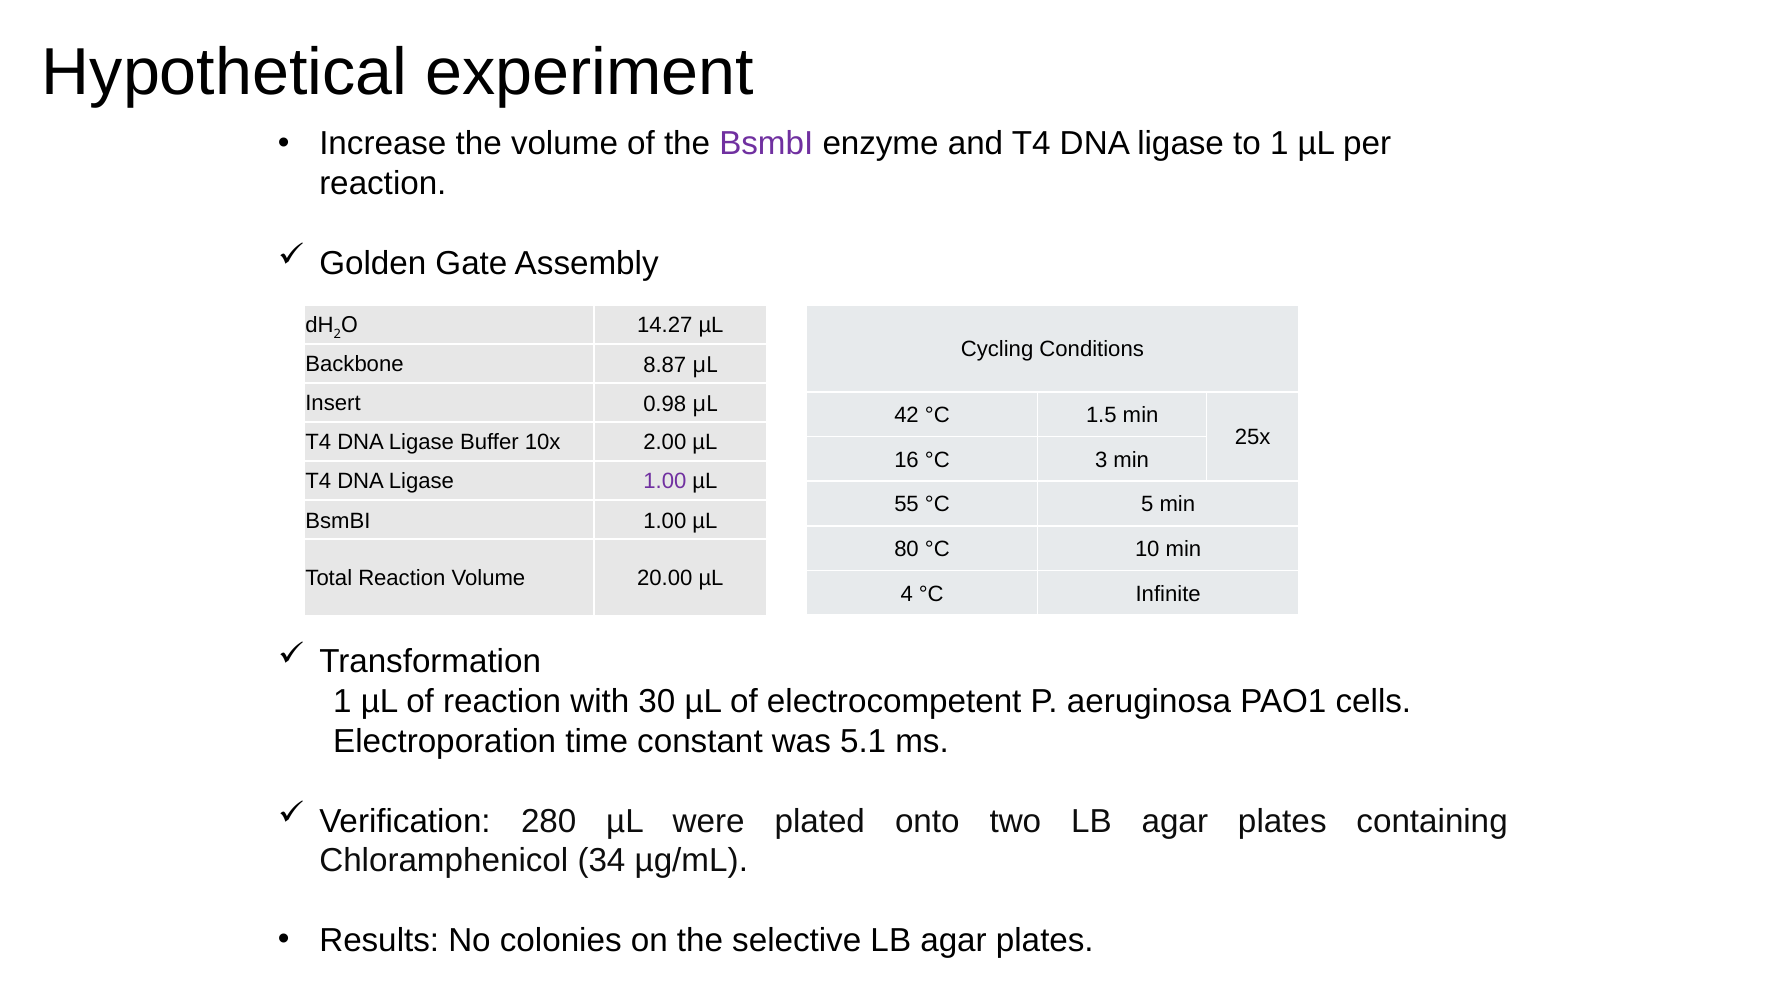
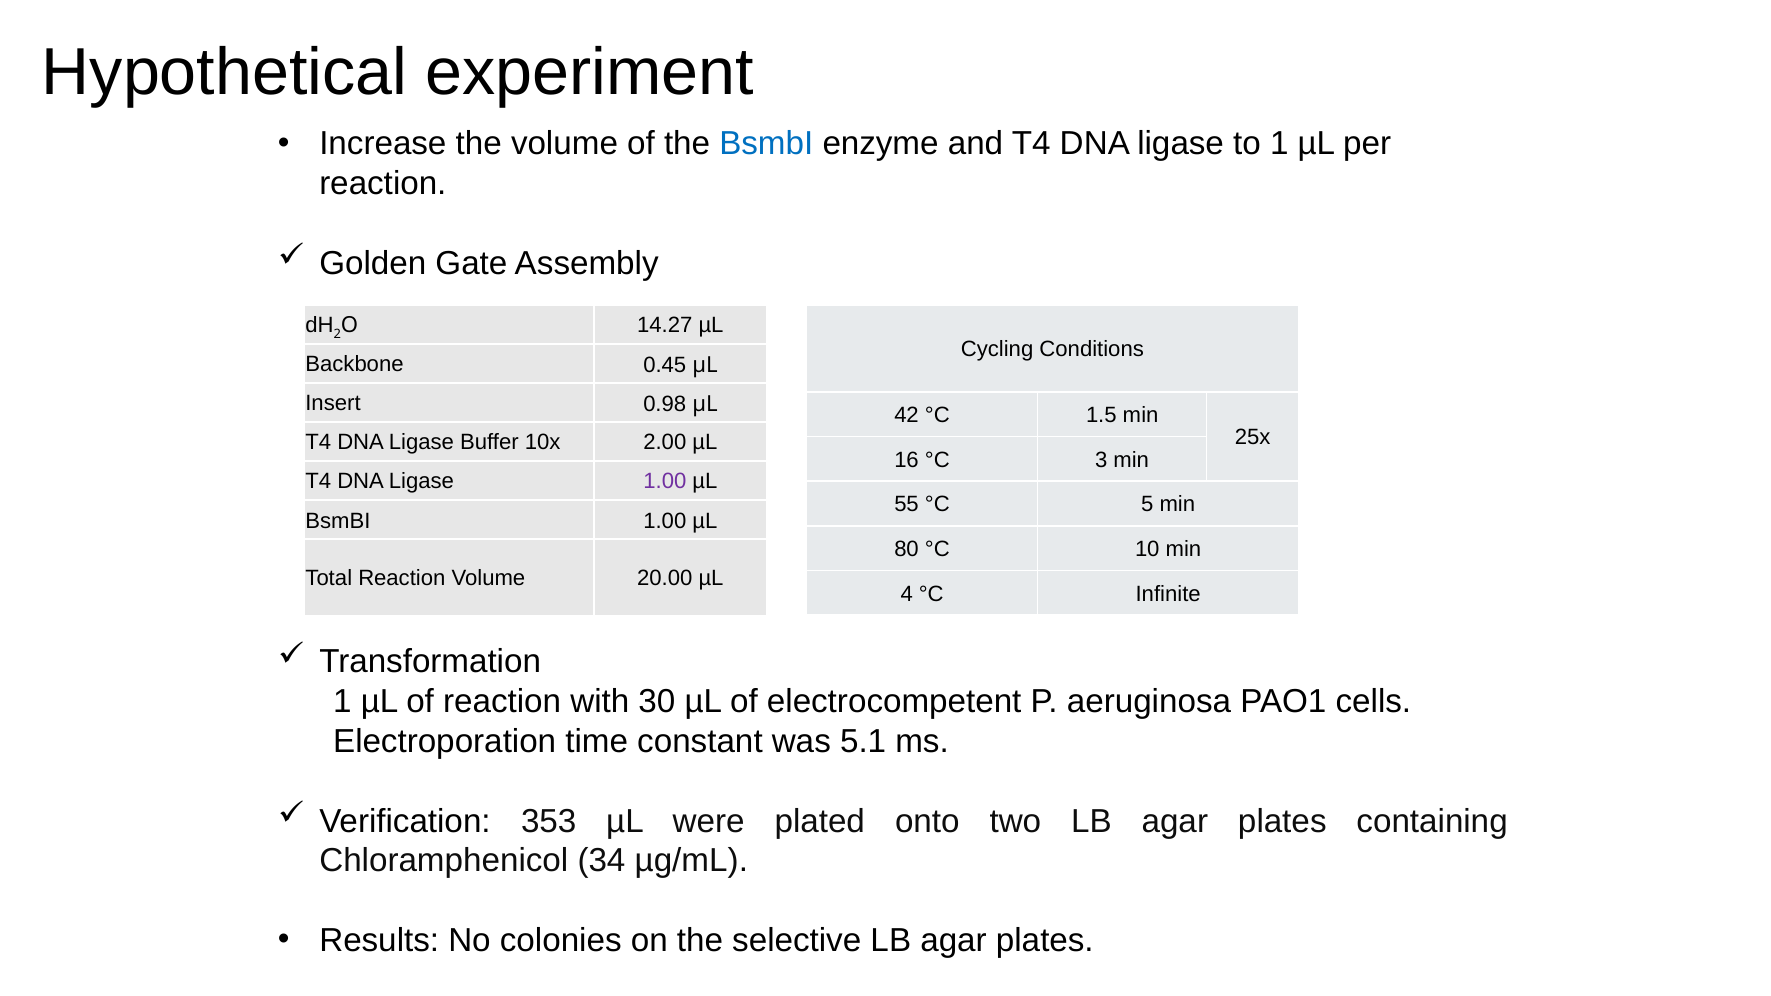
BsmbI at (766, 144) colour: purple -> blue
8.87: 8.87 -> 0.45
280: 280 -> 353
